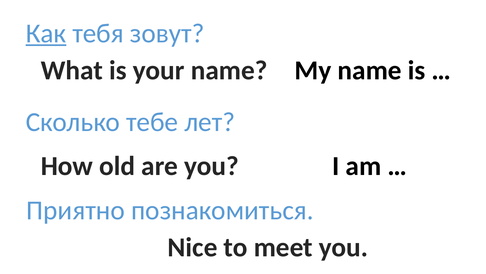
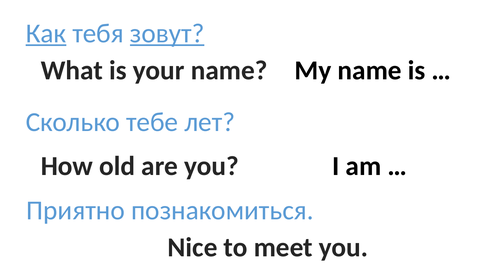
зовут underline: none -> present
